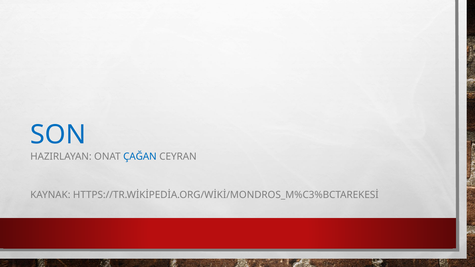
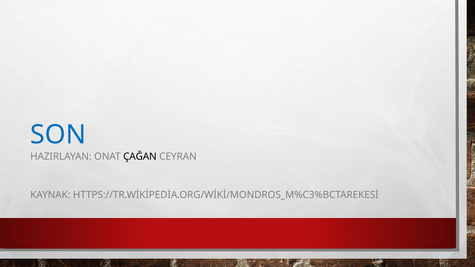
ÇAĞAN colour: blue -> black
